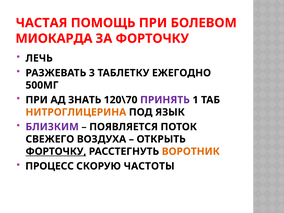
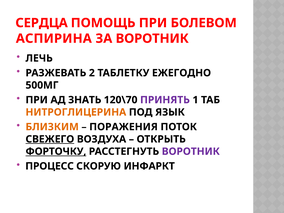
ЧАСТАЯ: ЧАСТАЯ -> СЕРДЦА
МИОКАРДА: МИОКАРДА -> АСПИРИНА
ЗА ФОРТОЧКУ: ФОРТОЧКУ -> ВОРОТНИК
3: 3 -> 2
БЛИЗКИМ colour: purple -> orange
ПОЯВЛЯЕТСЯ: ПОЯВЛЯЕТСЯ -> ПОРАЖЕНИЯ
СВЕЖЕГО underline: none -> present
ВОРОТНИК at (191, 151) colour: orange -> purple
ЧАСТОТЫ: ЧАСТОТЫ -> ИНФАРКТ
